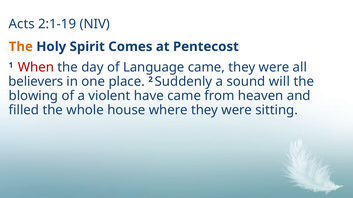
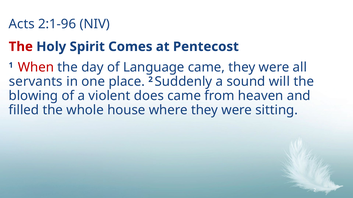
2:1-19: 2:1-19 -> 2:1-96
The at (21, 47) colour: orange -> red
believers: believers -> servants
have: have -> does
